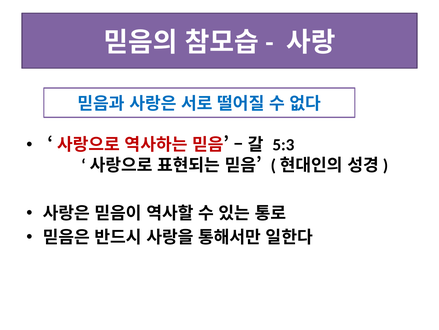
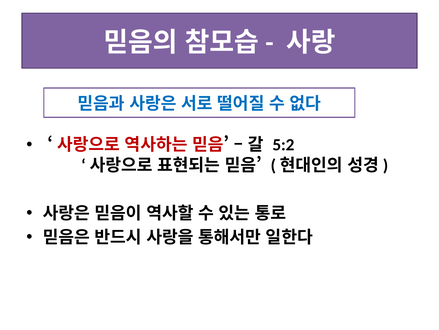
5:3: 5:3 -> 5:2
